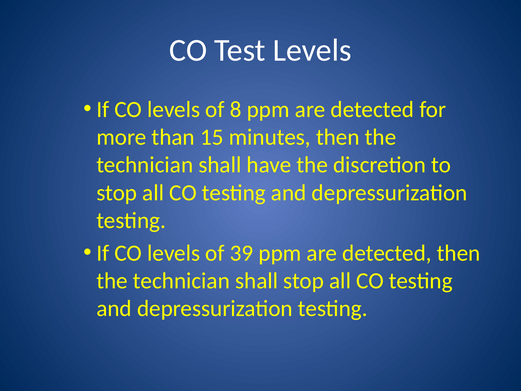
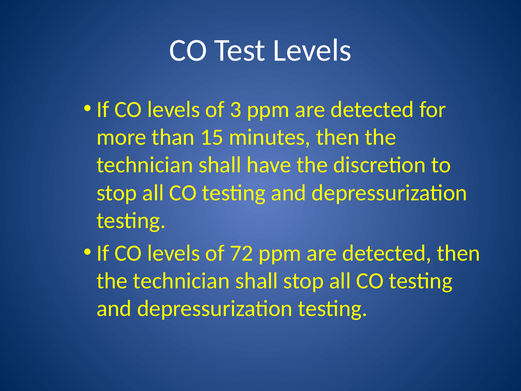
8: 8 -> 3
39: 39 -> 72
